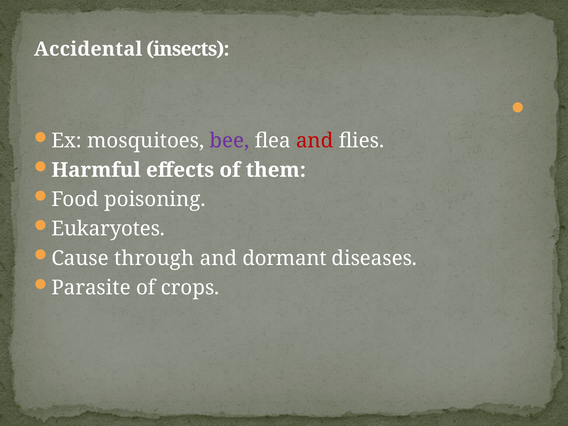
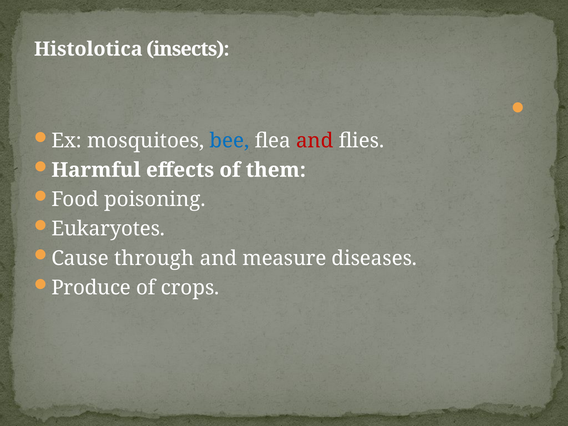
Accidental: Accidental -> Histolotica
bee colour: purple -> blue
dormant: dormant -> measure
Parasite: Parasite -> Produce
